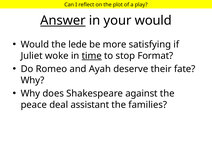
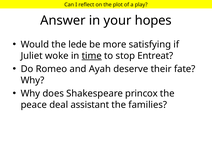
Answer underline: present -> none
your would: would -> hopes
Format: Format -> Entreat
against: against -> princox
